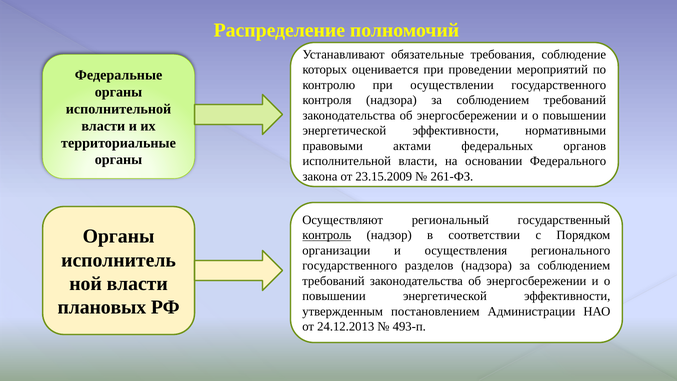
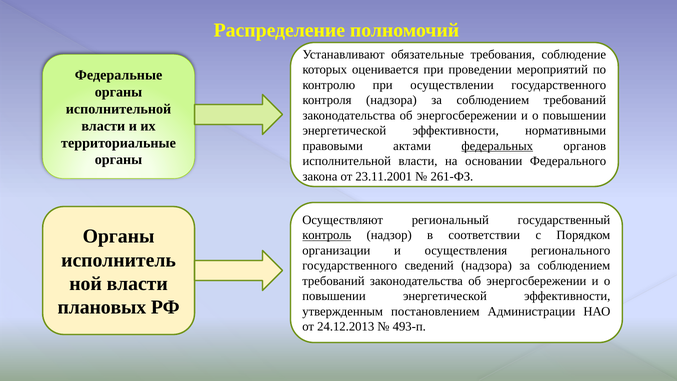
федеральных underline: none -> present
23.15.2009: 23.15.2009 -> 23.11.2001
разделов: разделов -> сведений
